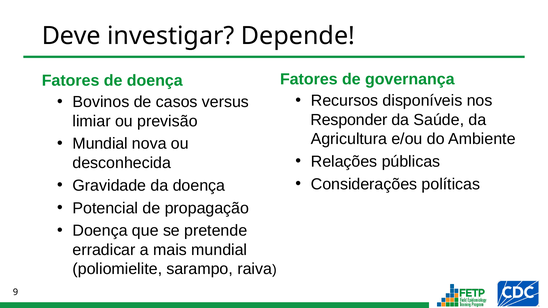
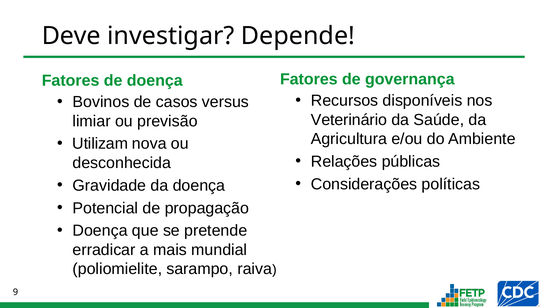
Responder: Responder -> Veterinário
Mundial at (100, 144): Mundial -> Utilizam
